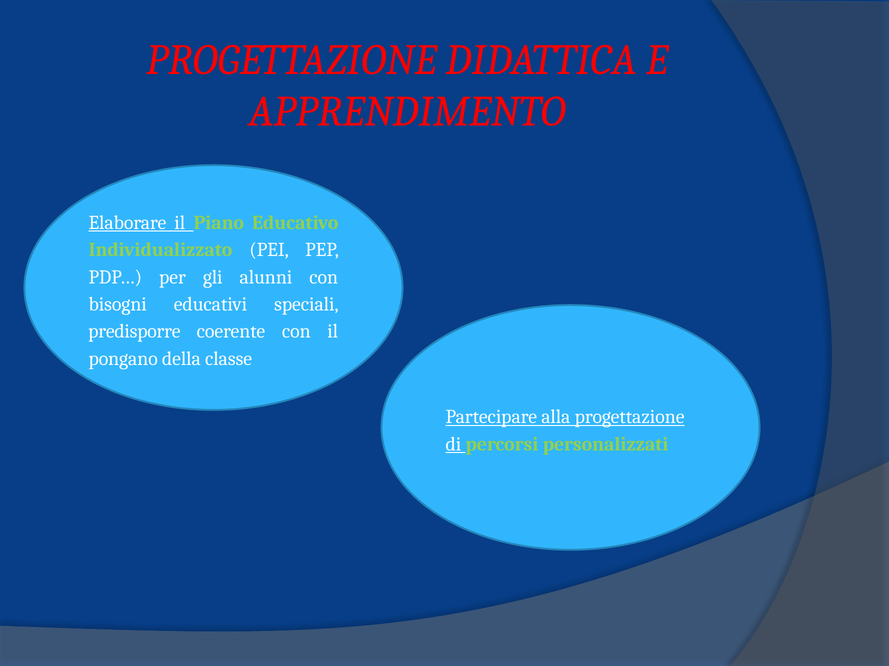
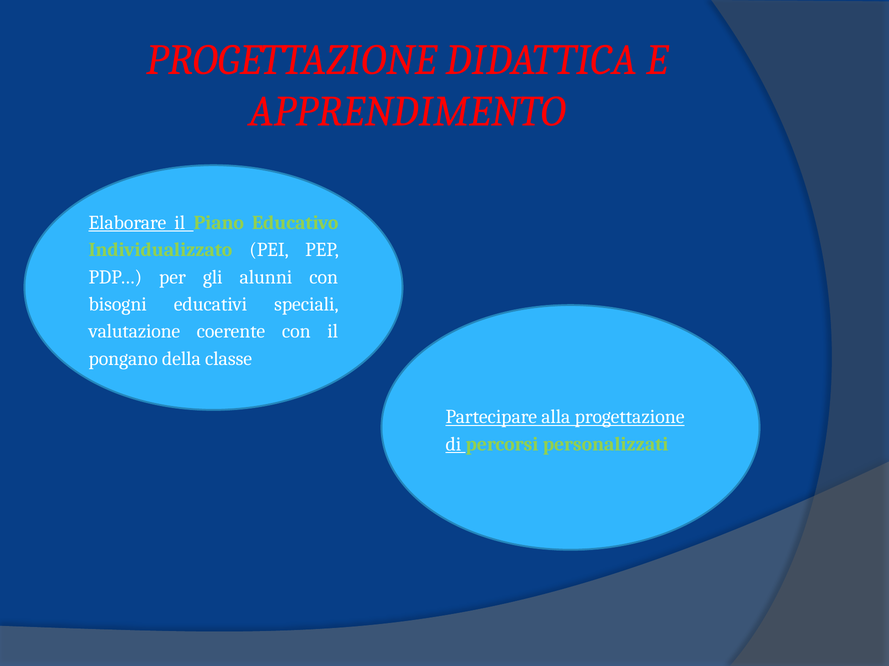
predisporre: predisporre -> valutazione
